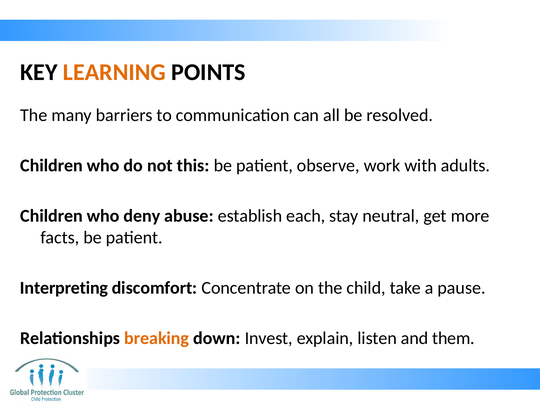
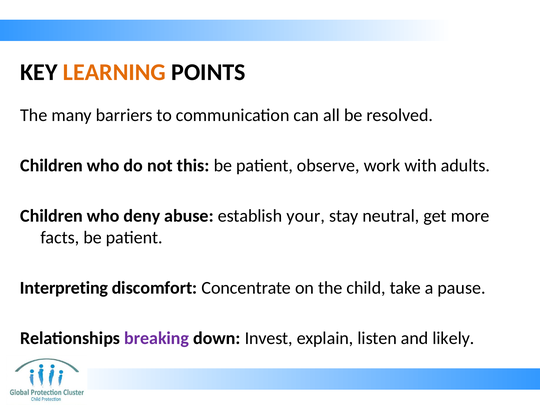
each: each -> your
breaking colour: orange -> purple
them: them -> likely
